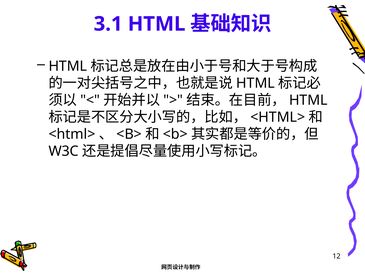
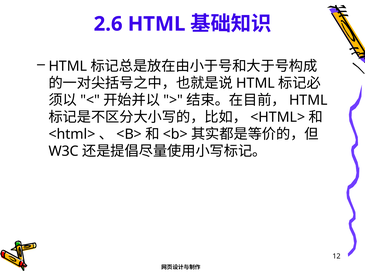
3.1: 3.1 -> 2.6
